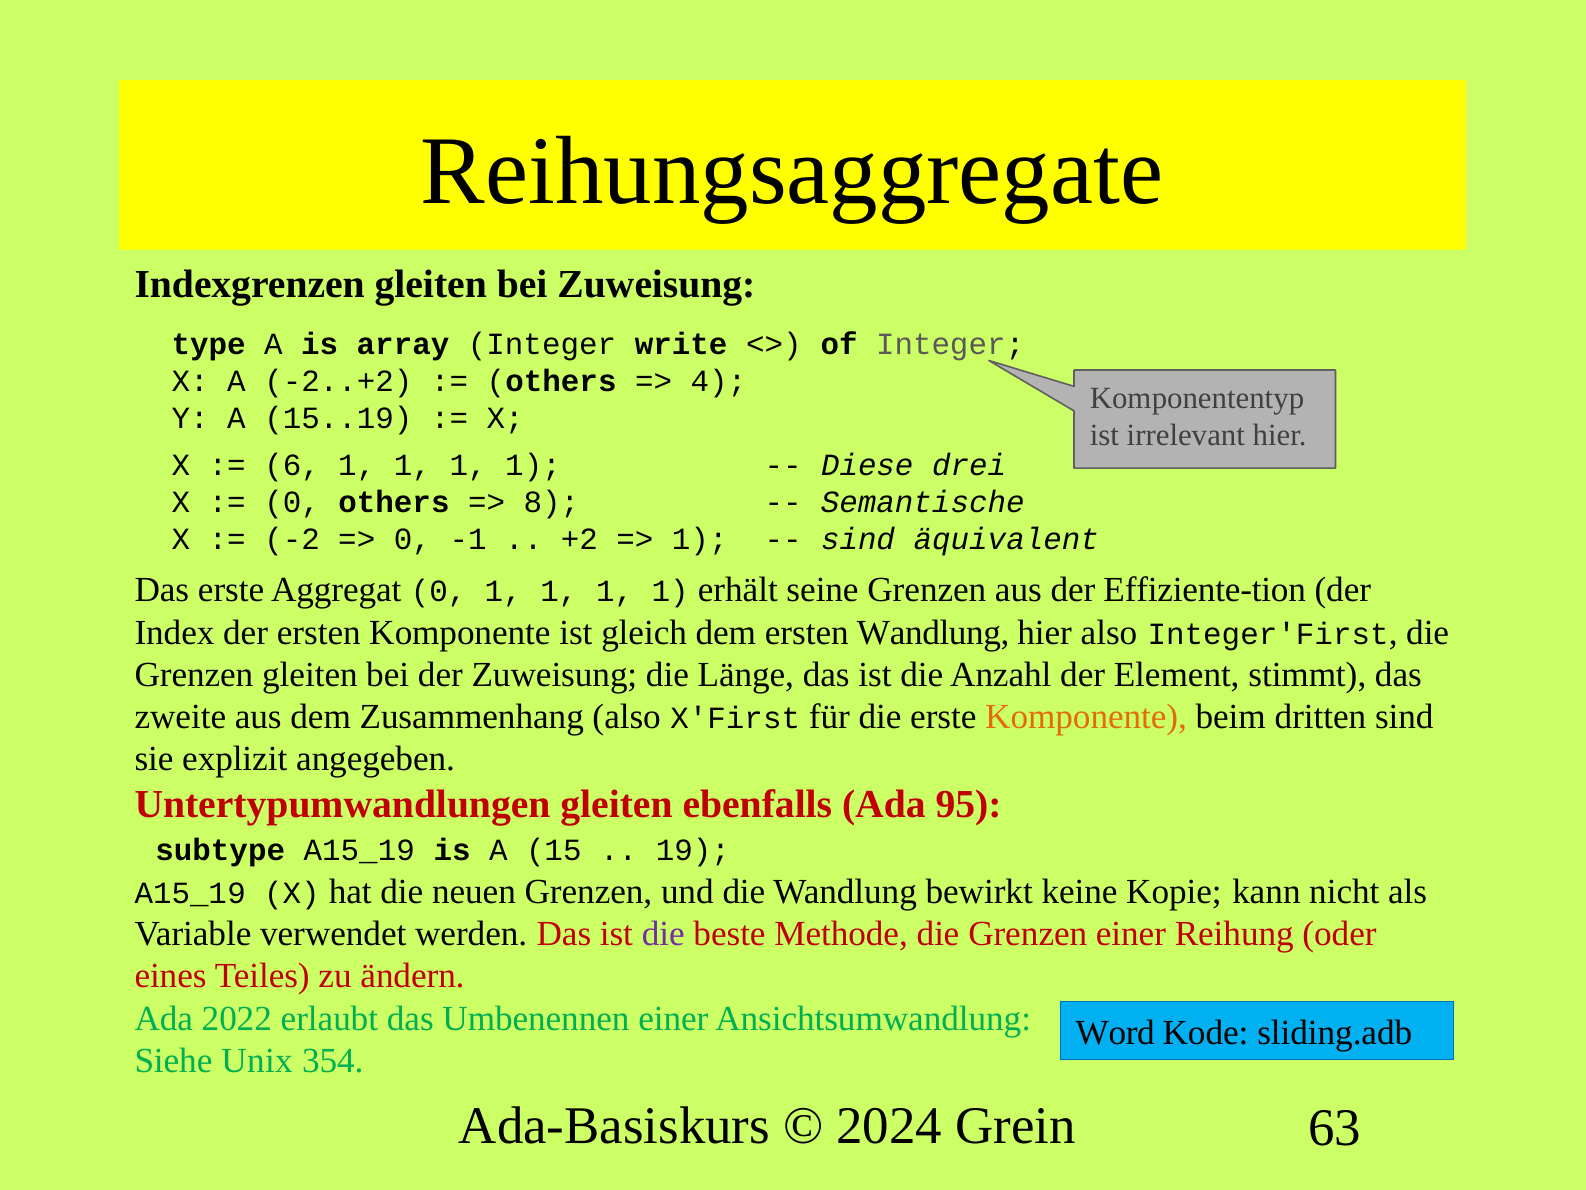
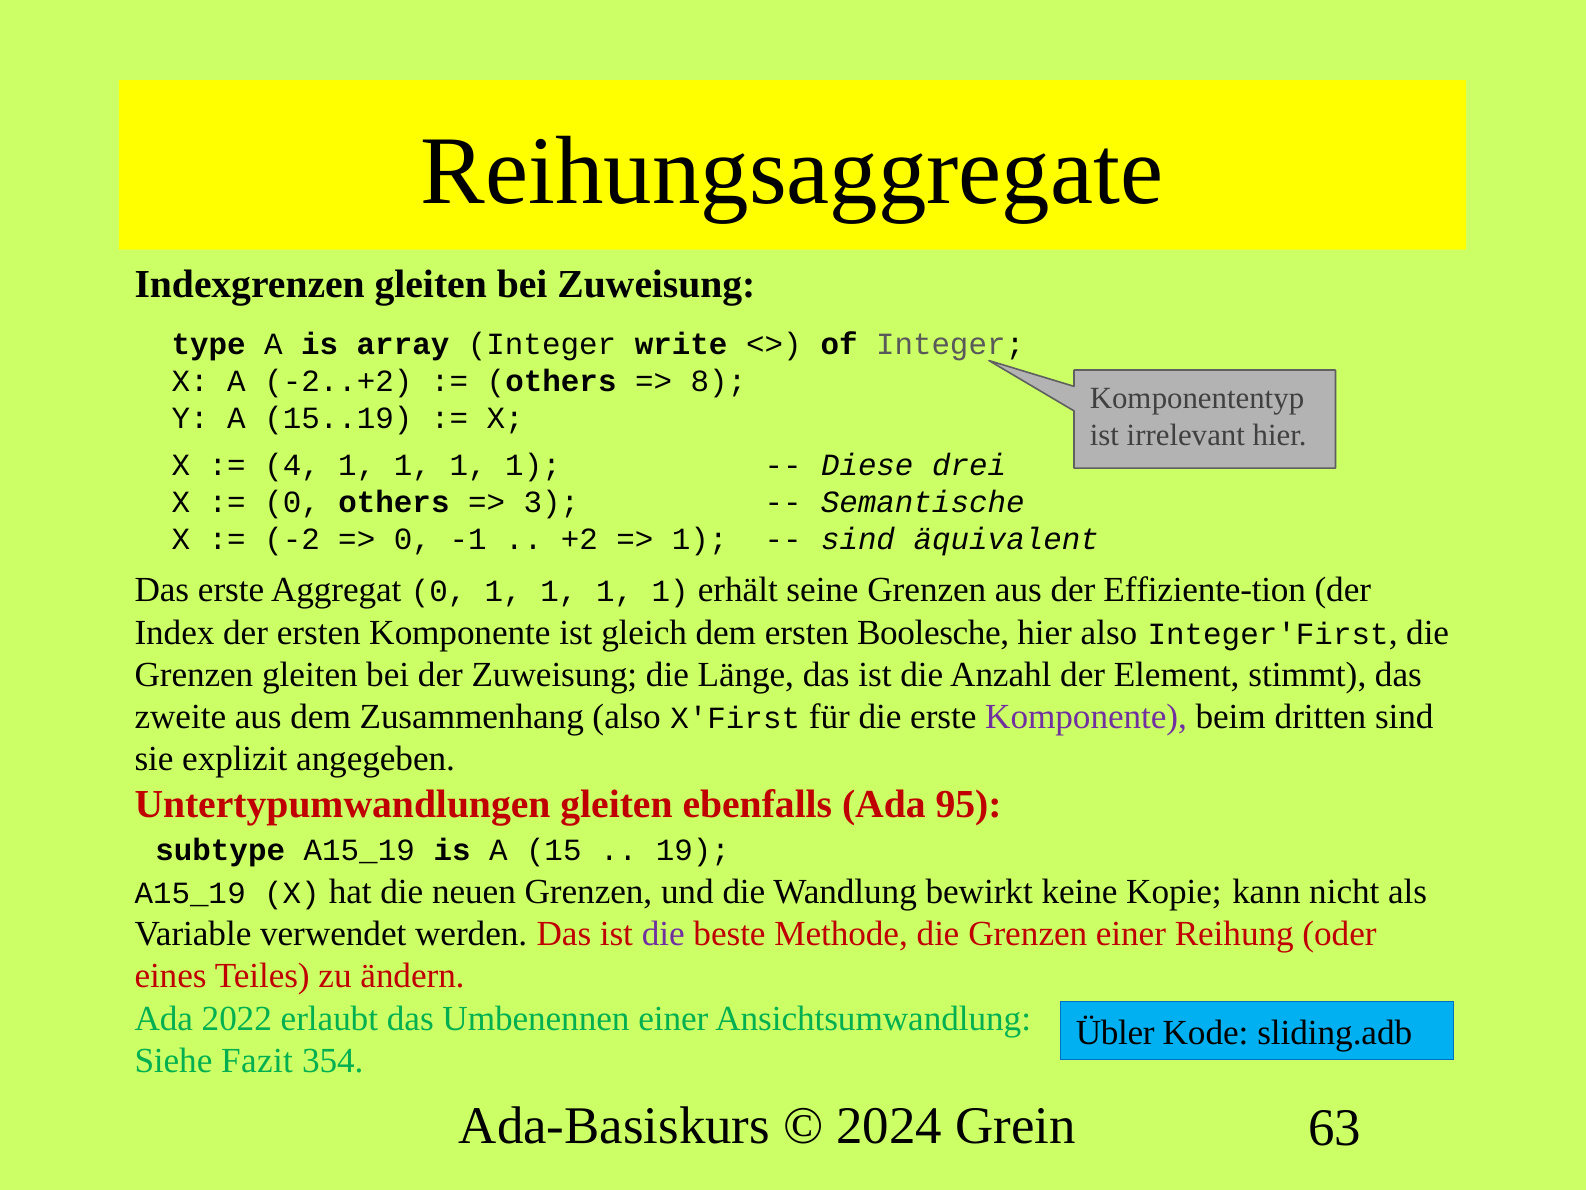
4: 4 -> 8
6: 6 -> 4
8: 8 -> 3
ersten Wandlung: Wandlung -> Boolesche
Komponente at (1086, 717) colour: orange -> purple
Word: Word -> Übler
Unix: Unix -> Fazit
